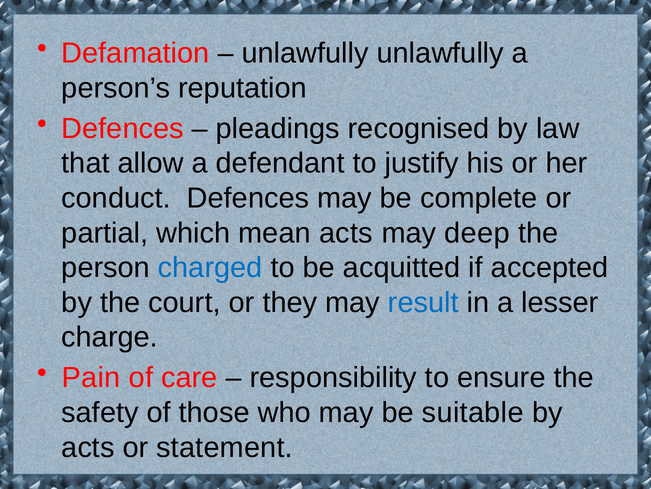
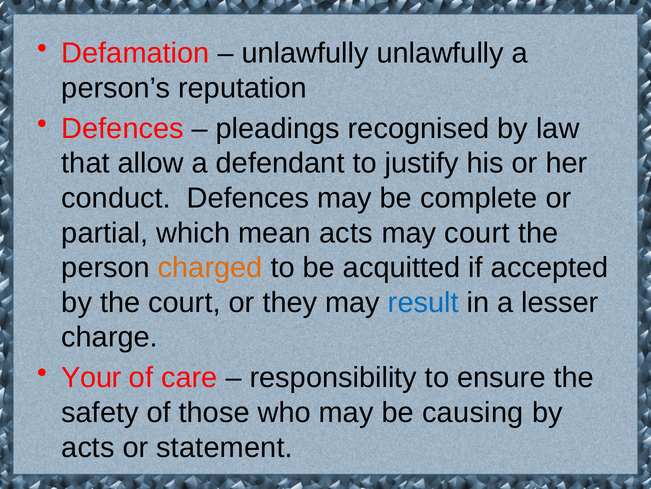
may deep: deep -> court
charged colour: blue -> orange
Pain: Pain -> Your
suitable: suitable -> causing
